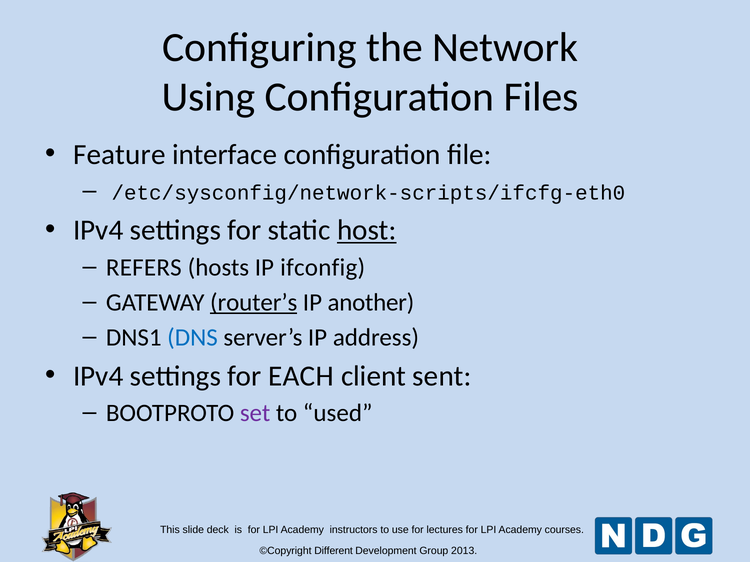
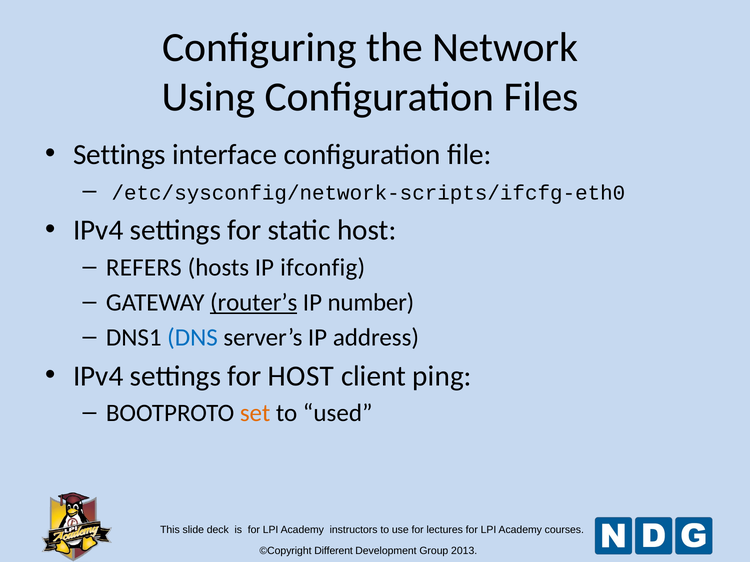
Feature at (119, 155): Feature -> Settings
host at (367, 230) underline: present -> none
another: another -> number
for EACH: EACH -> HOST
sent: sent -> ping
set colour: purple -> orange
